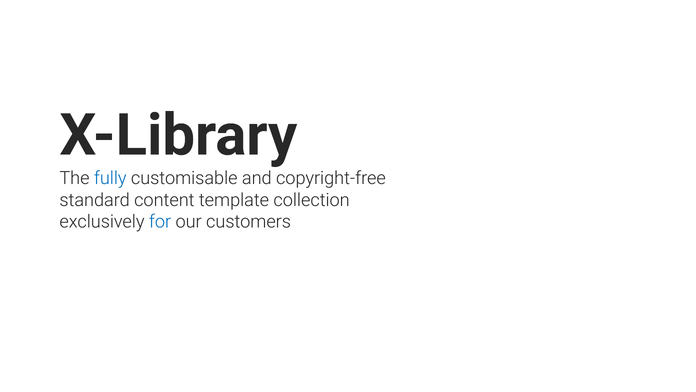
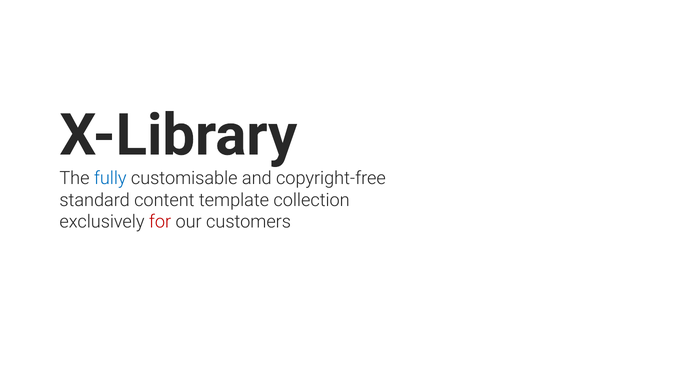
for colour: blue -> red
